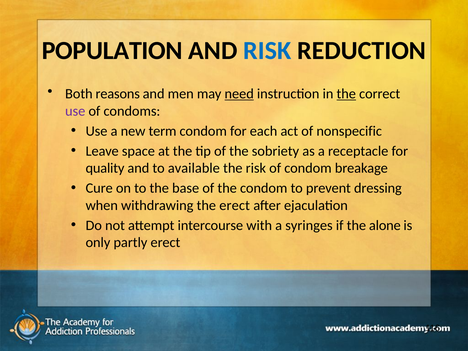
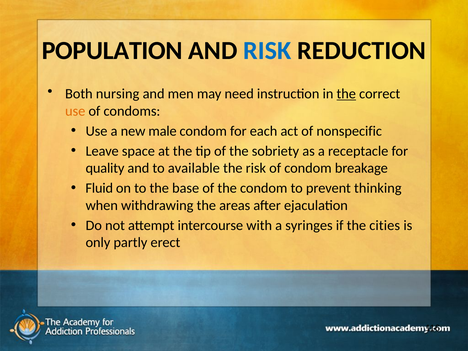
reasons: reasons -> nursing
need underline: present -> none
use at (75, 111) colour: purple -> orange
term: term -> male
Cure: Cure -> Fluid
dressing: dressing -> thinking
the erect: erect -> areas
alone: alone -> cities
